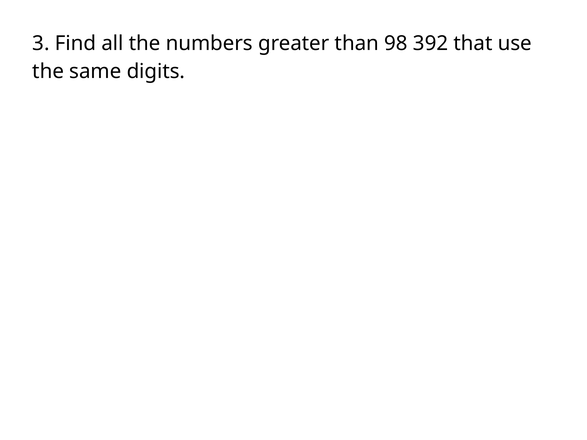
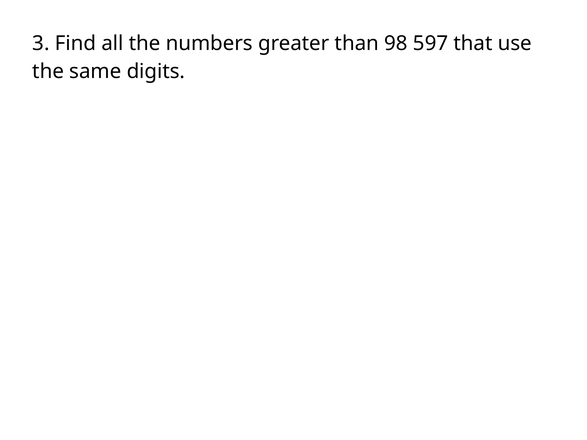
392: 392 -> 597
